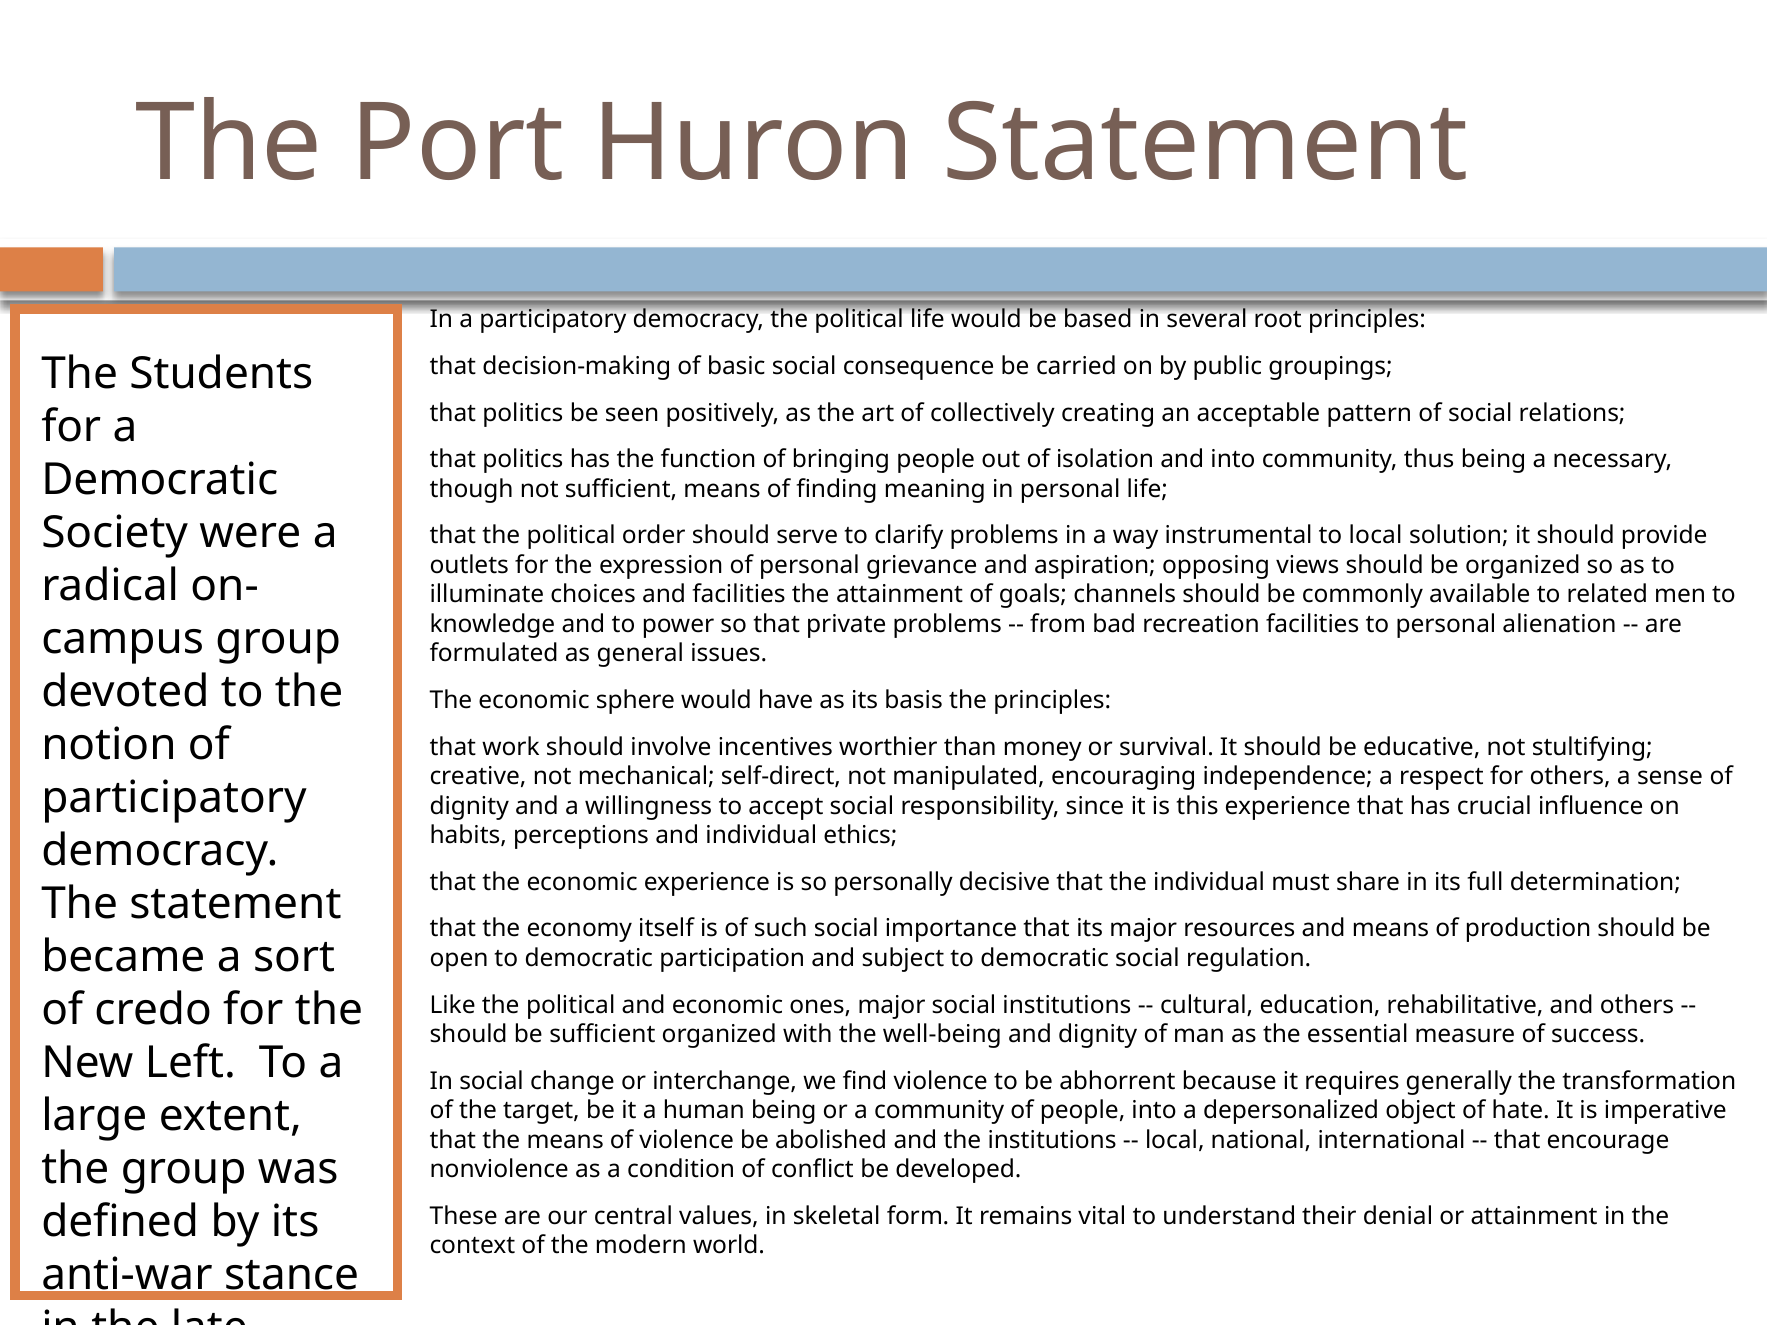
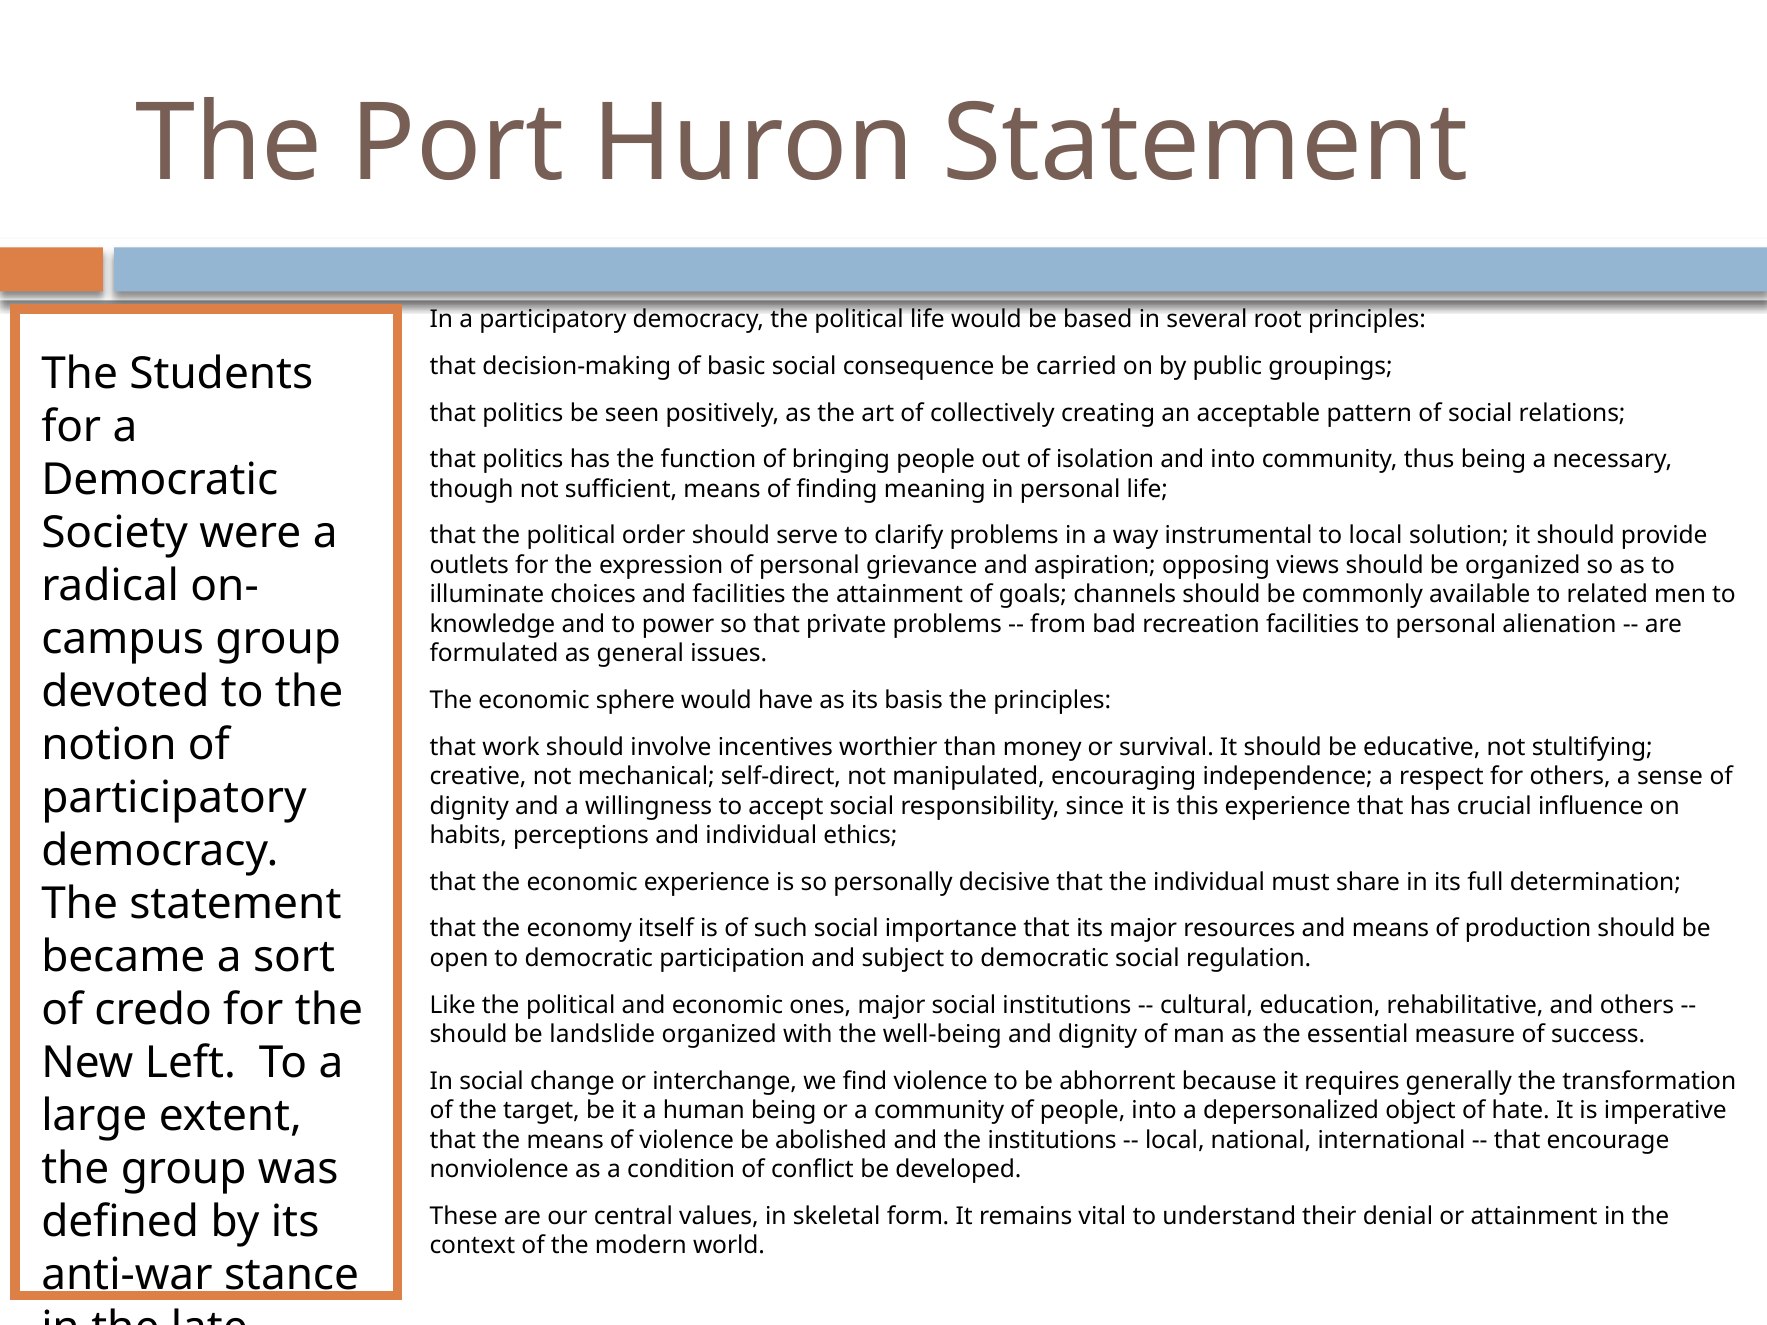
be sufficient: sufficient -> landslide
